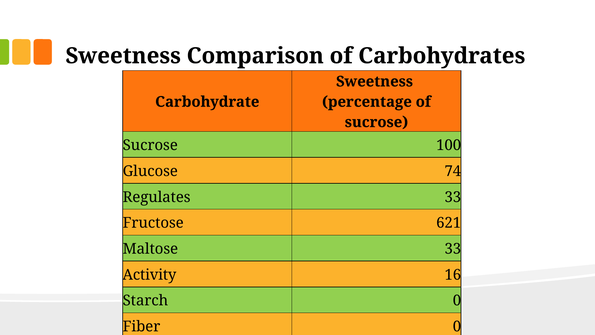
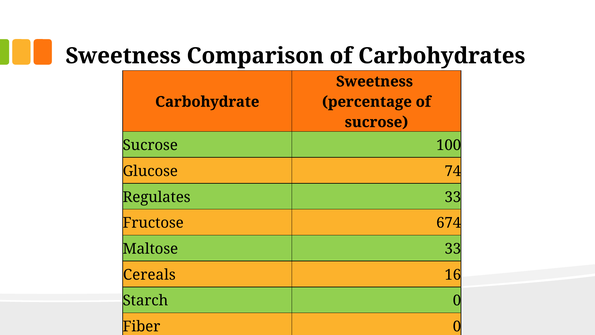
621: 621 -> 674
Activity: Activity -> Cereals
